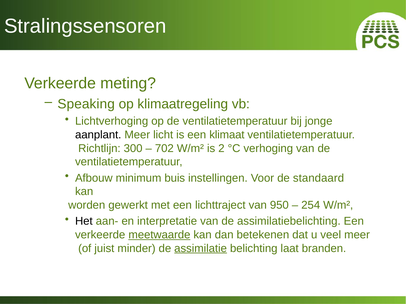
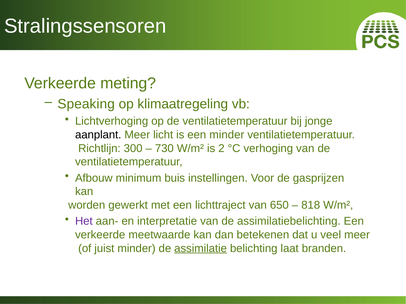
een klimaat: klimaat -> minder
702: 702 -> 730
standaard: standaard -> gasprijzen
950: 950 -> 650
254: 254 -> 818
Het colour: black -> purple
meetwaarde underline: present -> none
